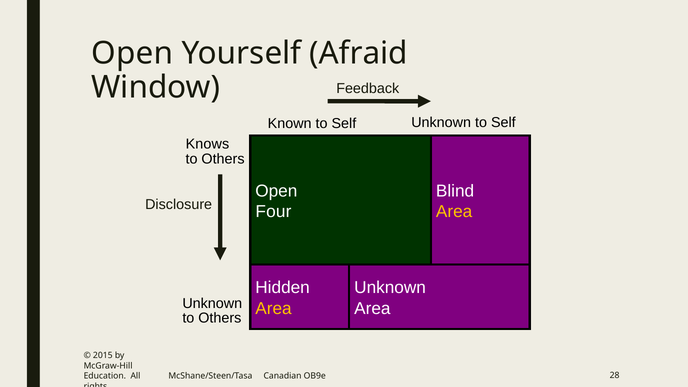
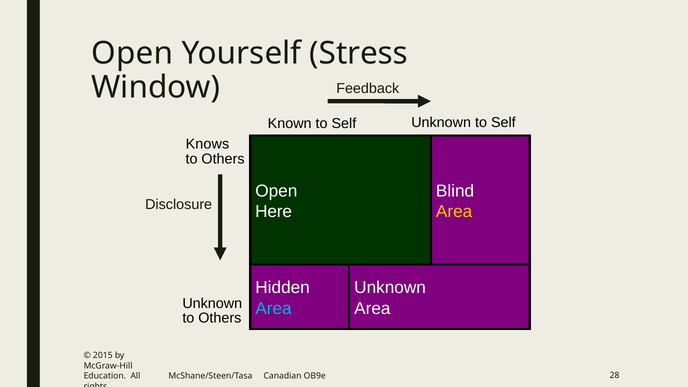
Afraid: Afraid -> Stress
Four: Four -> Here
Area at (274, 308) colour: yellow -> light blue
